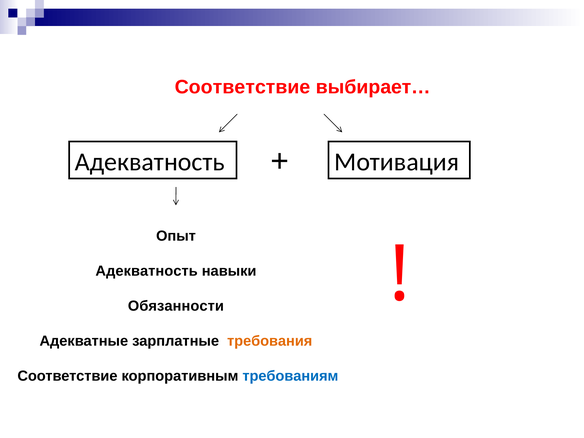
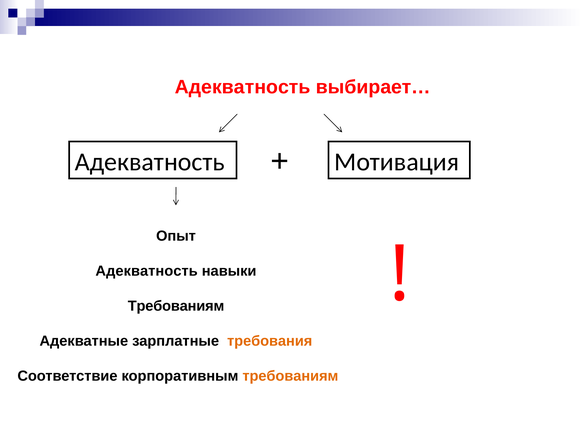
Соответствие at (243, 87): Соответствие -> Адекватность
Обязанности at (176, 306): Обязанности -> Требованиям
требованиям at (290, 376) colour: blue -> orange
